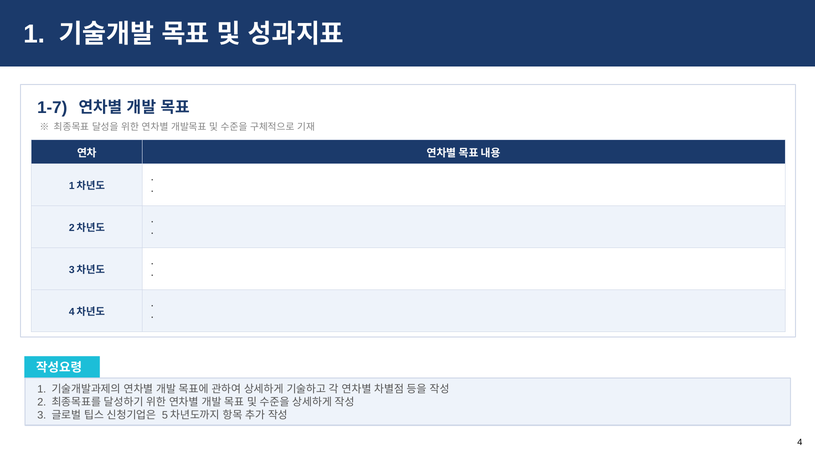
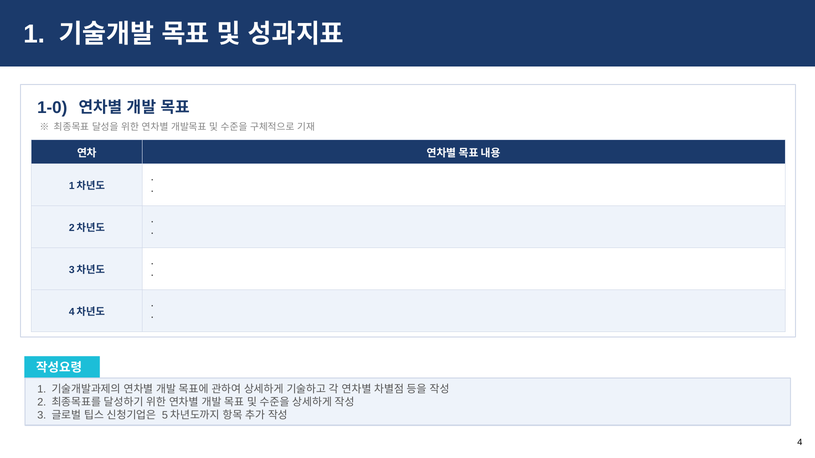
1-7: 1-7 -> 1-0
